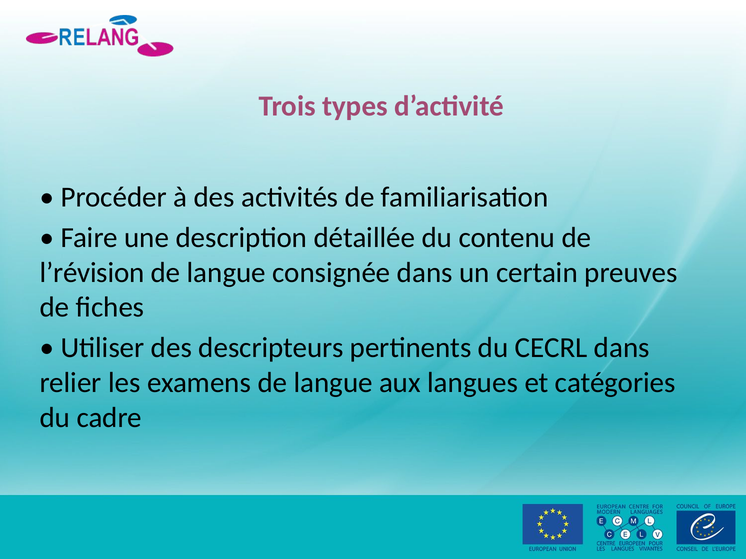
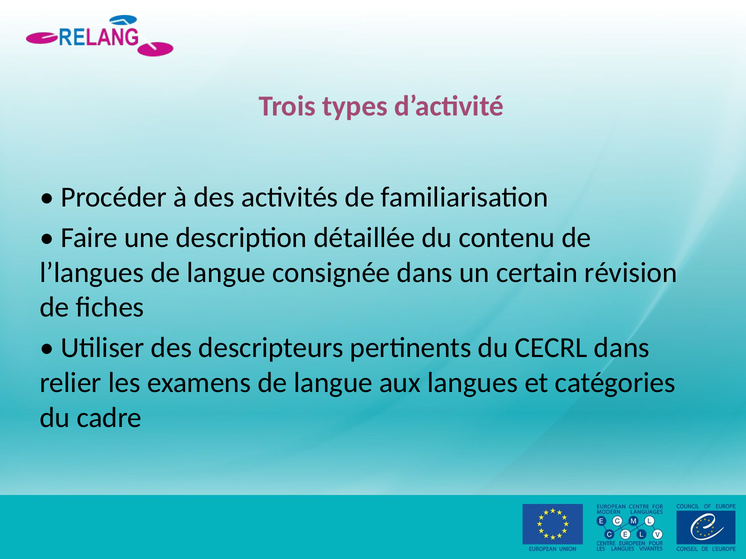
l’révision: l’révision -> l’langues
preuves: preuves -> révision
